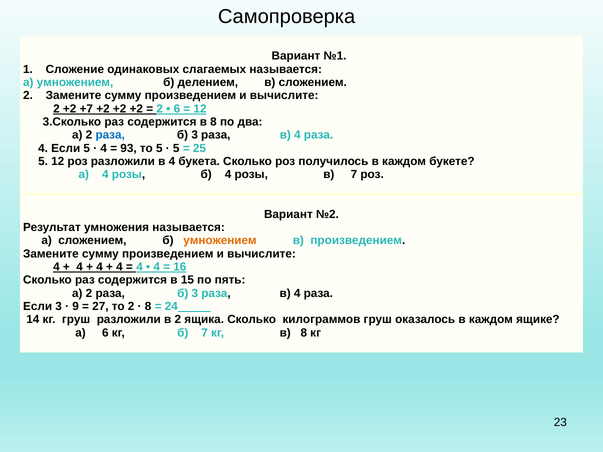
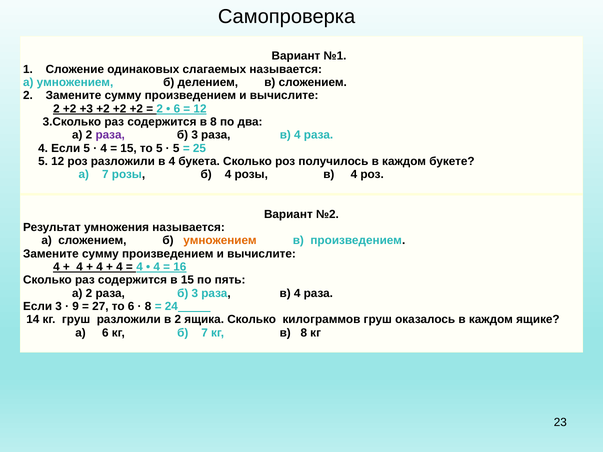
+7: +7 -> +3
раза at (110, 135) colour: blue -> purple
93 at (129, 148): 93 -> 15
а 4: 4 -> 7
розы в 7: 7 -> 4
то 2: 2 -> 6
